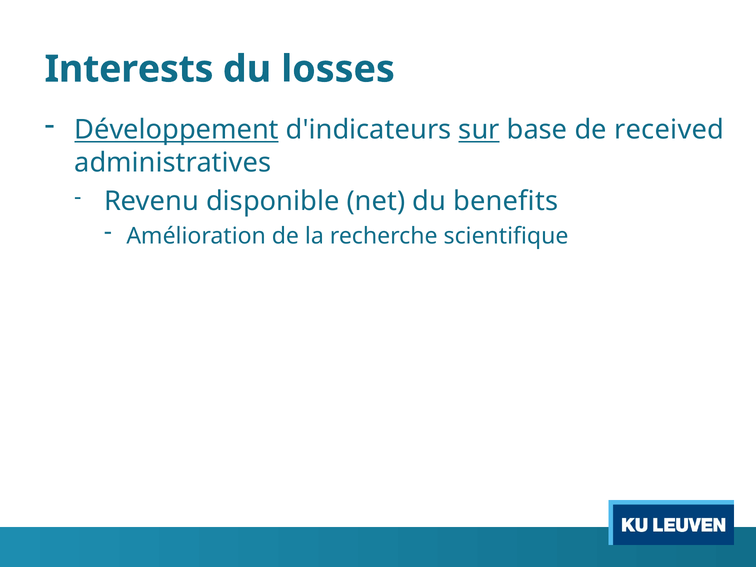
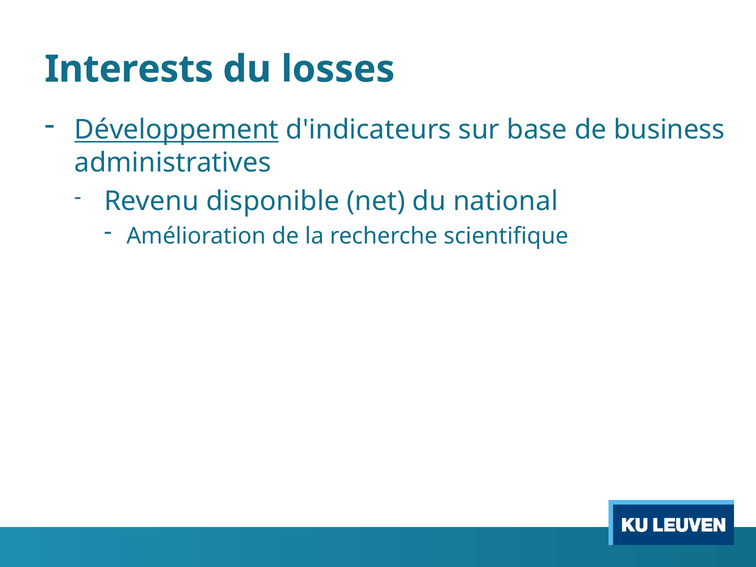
sur underline: present -> none
received: received -> business
benefits: benefits -> national
